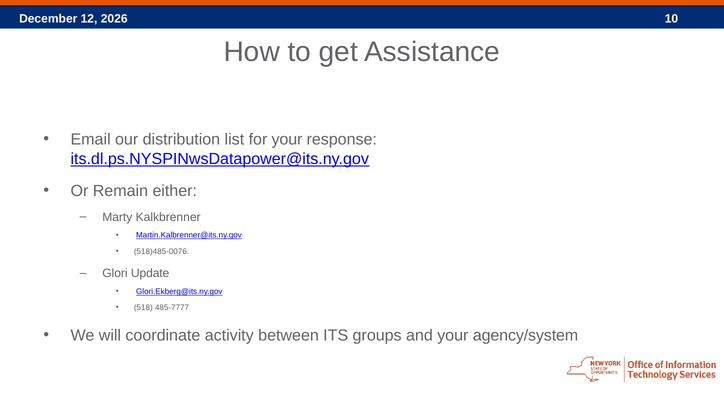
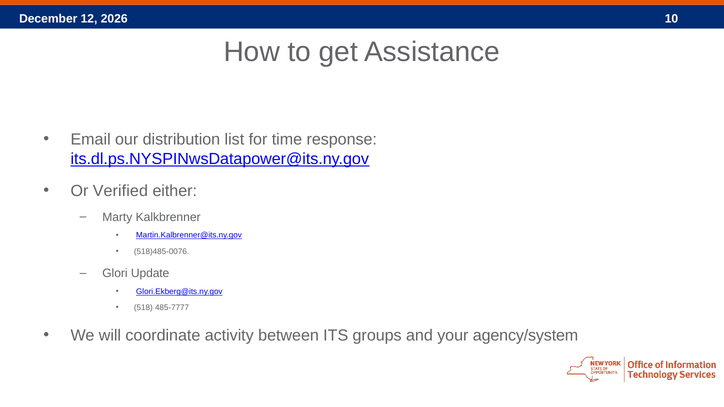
for your: your -> time
Remain: Remain -> Verified
